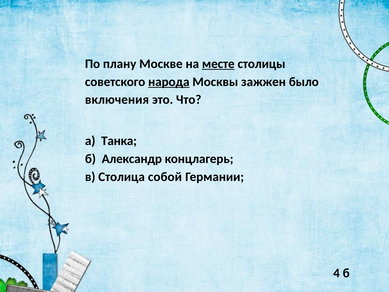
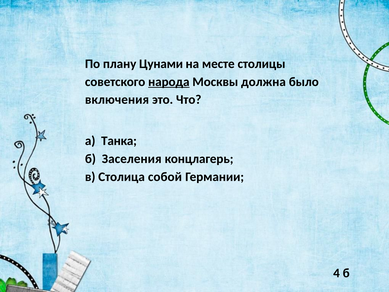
Москве: Москве -> Цунами
месте underline: present -> none
зажжен: зажжен -> должна
Александр: Александр -> Заселения
